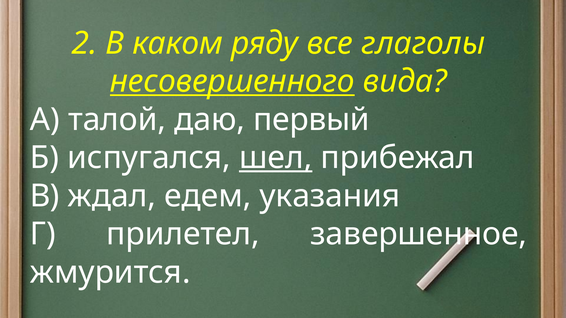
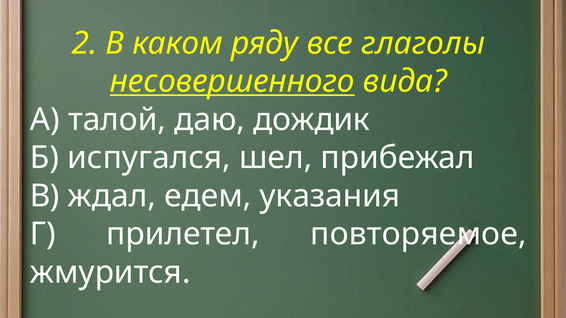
первый: первый -> дождик
шел underline: present -> none
завершенное: завершенное -> повторяемое
